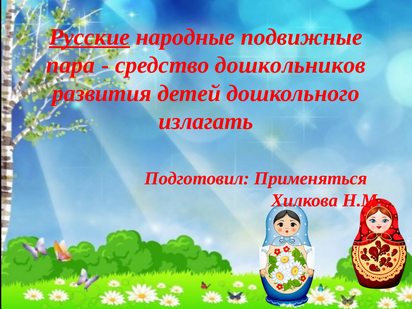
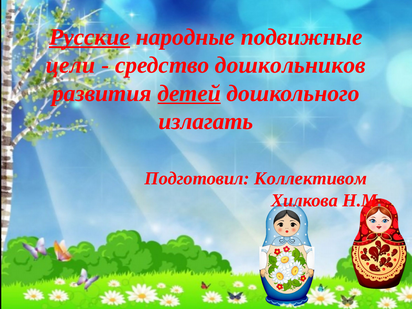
пара: пара -> цели
детей underline: none -> present
Применяться: Применяться -> Коллективом
